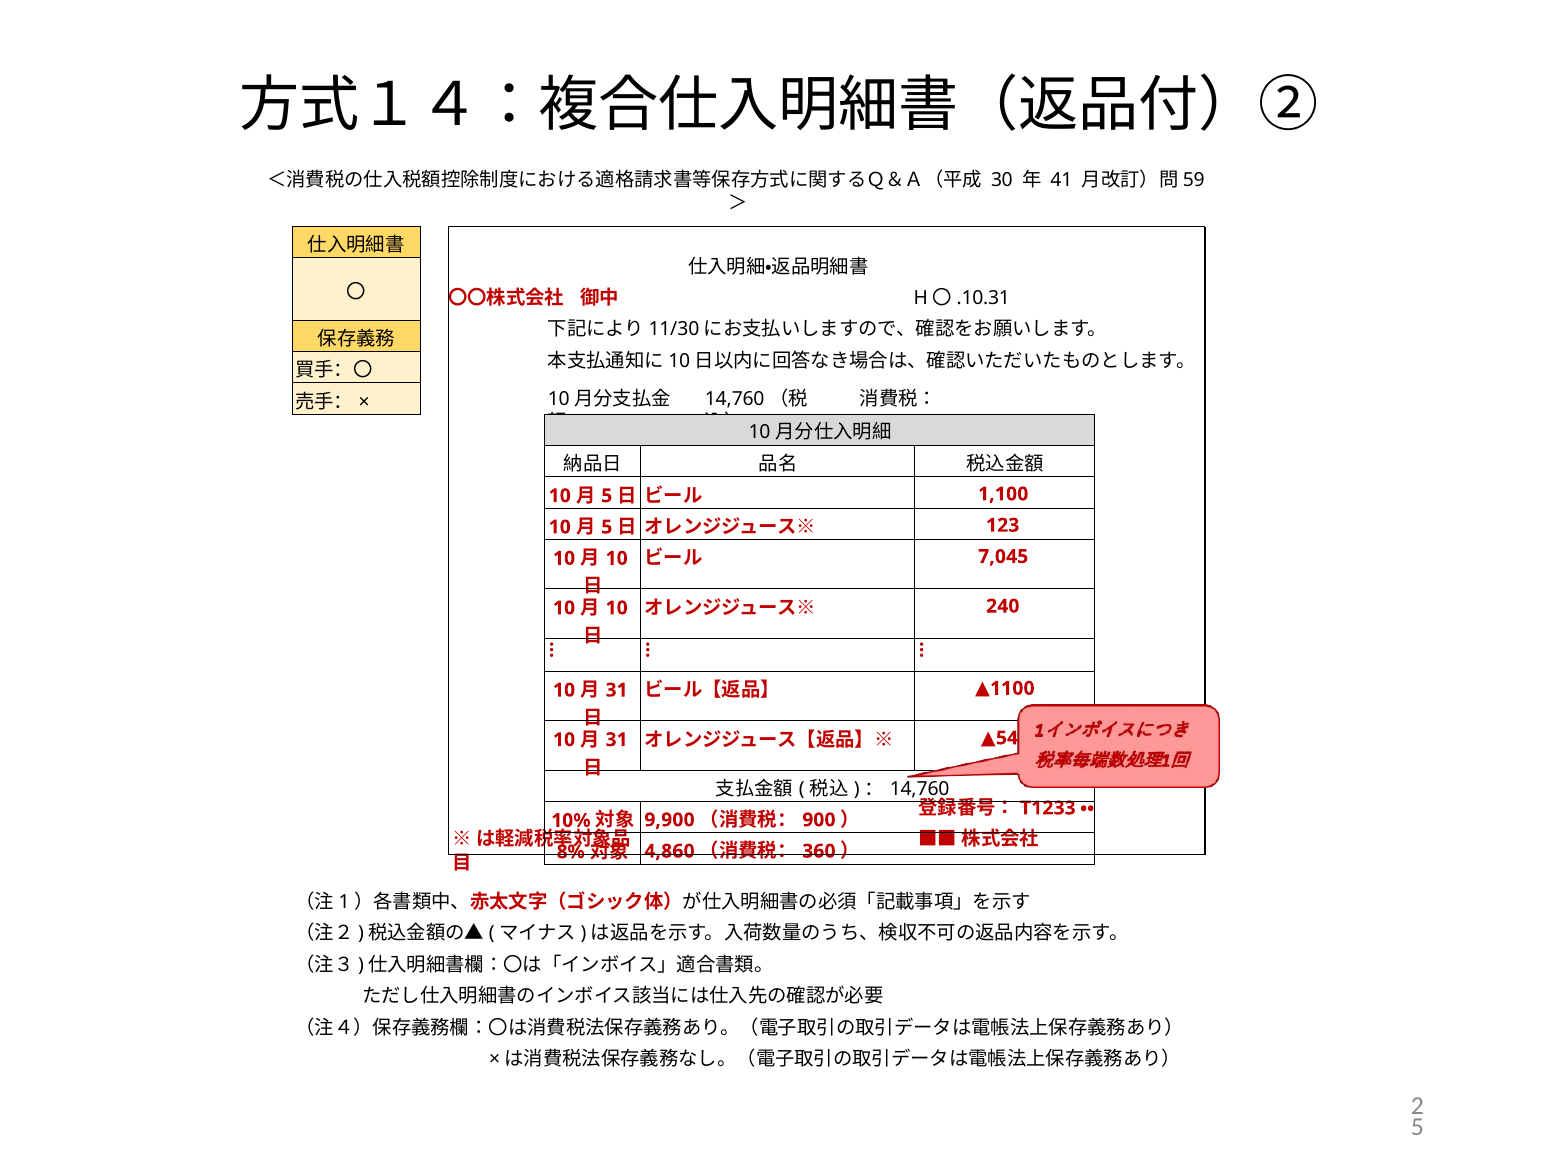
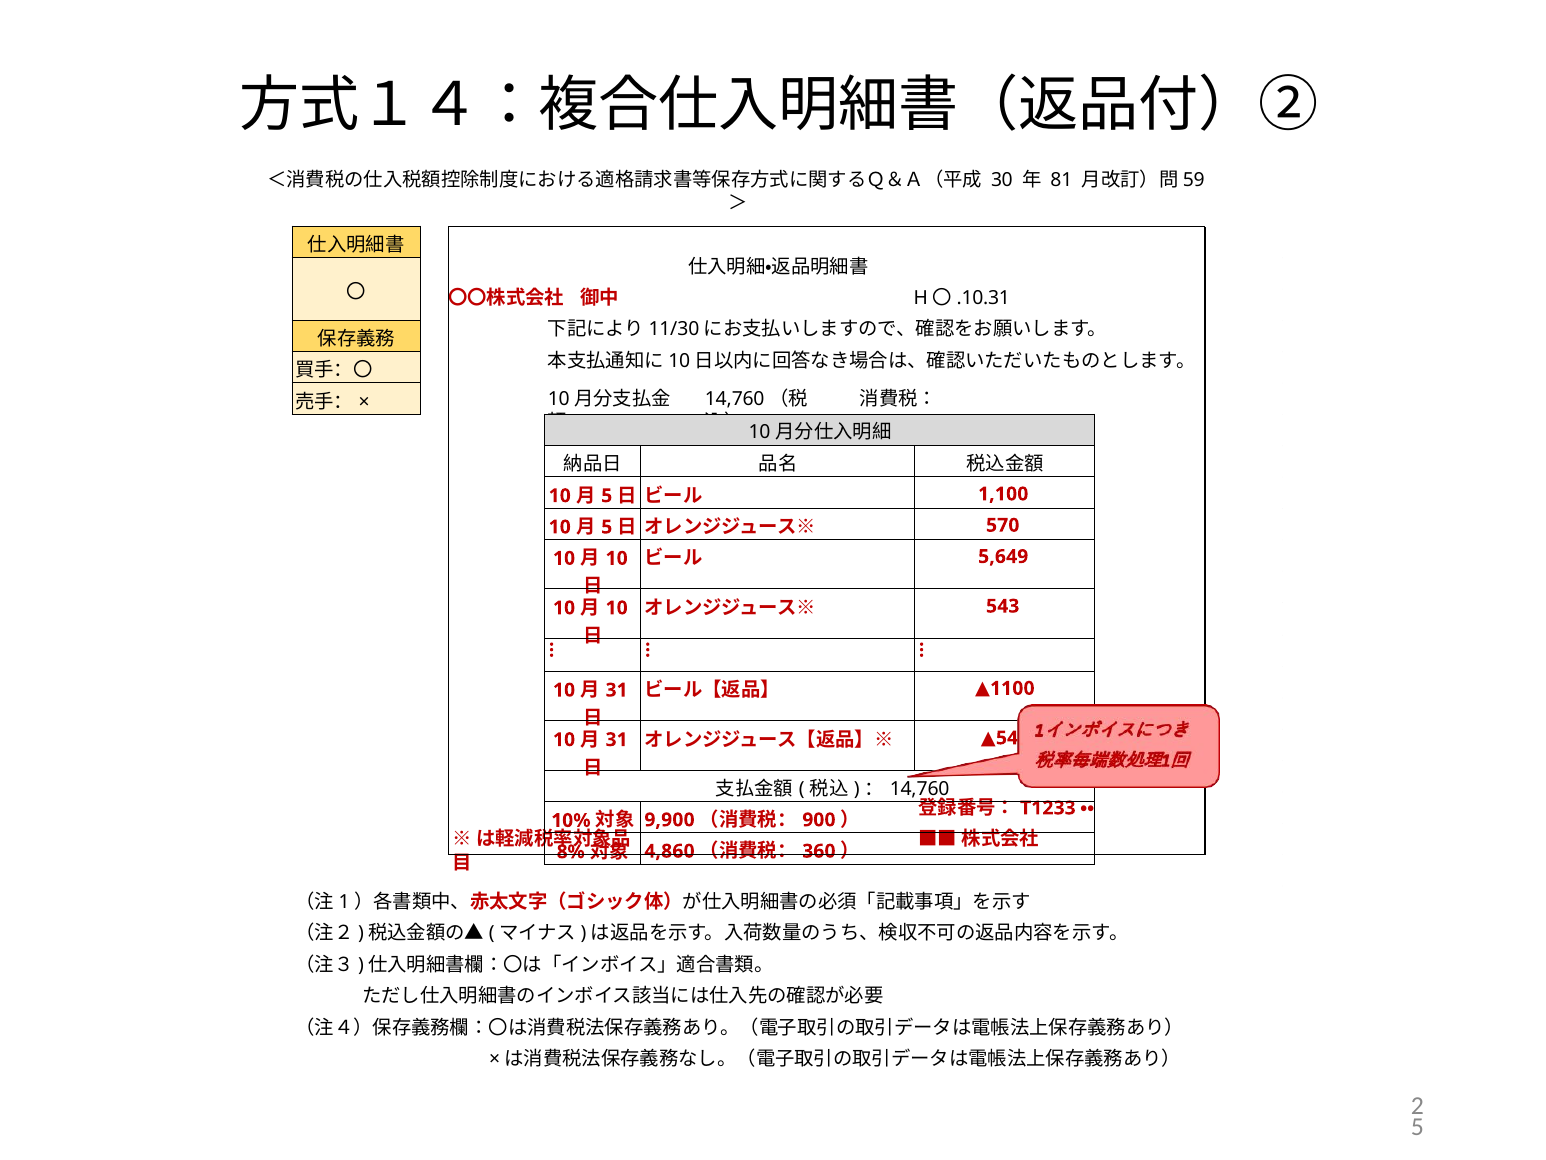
41: 41 -> 81
123: 123 -> 570
7,045: 7,045 -> 5,649
240: 240 -> 543
